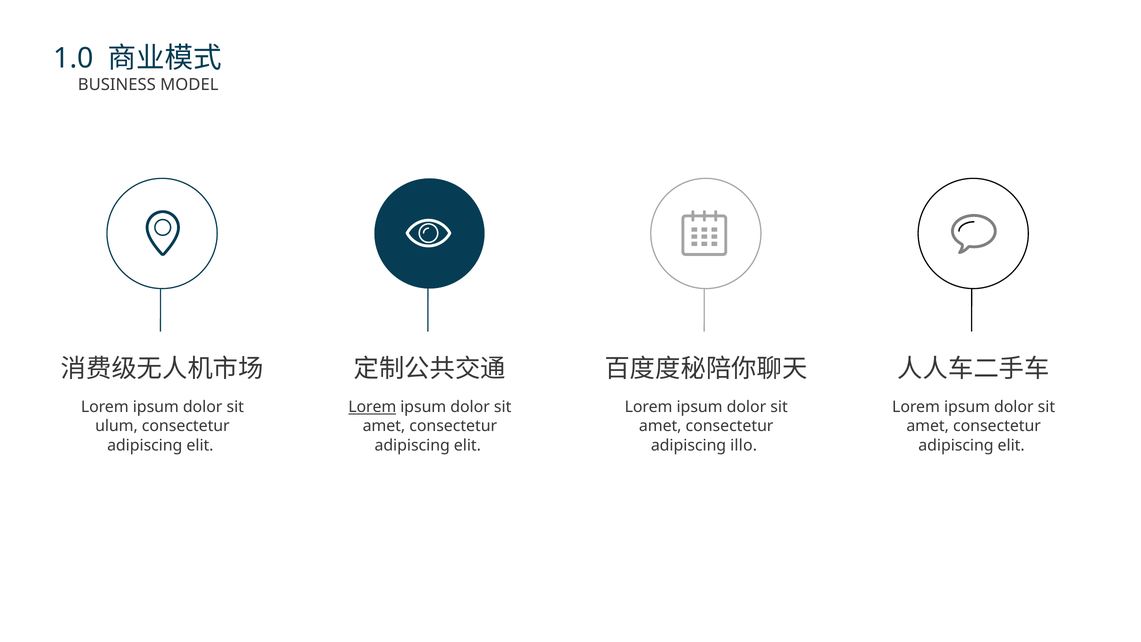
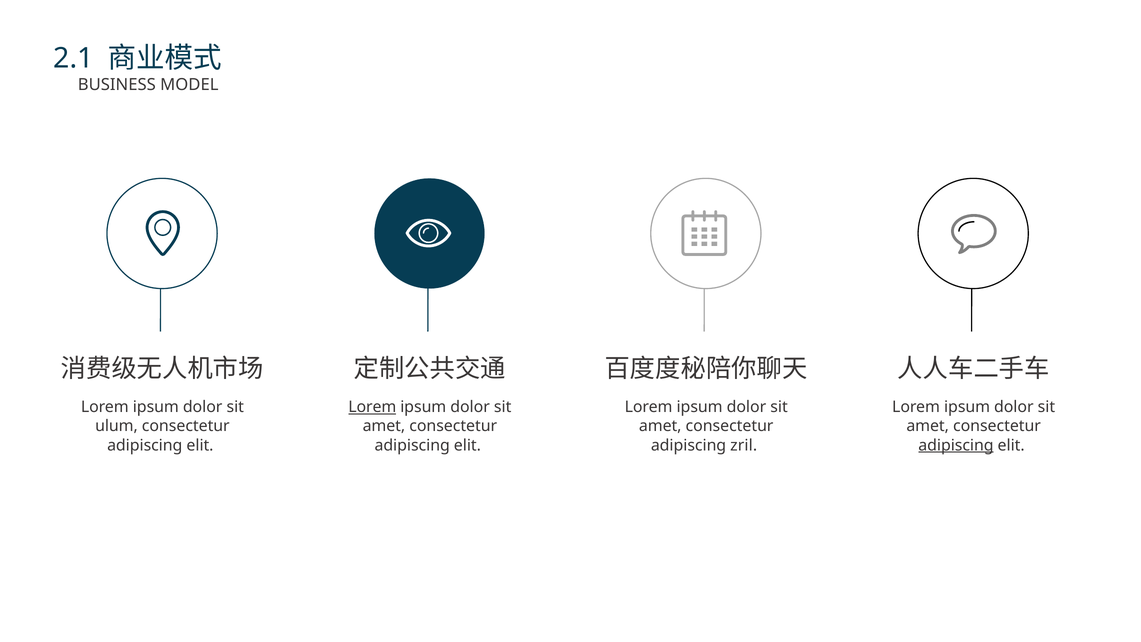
1.0: 1.0 -> 2.1
illo: illo -> zril
adipiscing at (956, 445) underline: none -> present
